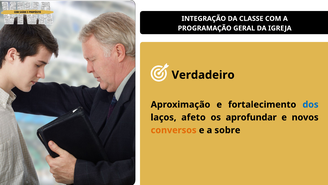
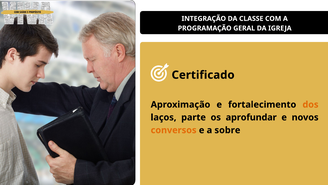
Verdadeiro: Verdadeiro -> Certificado
dos colour: blue -> orange
afeto: afeto -> parte
